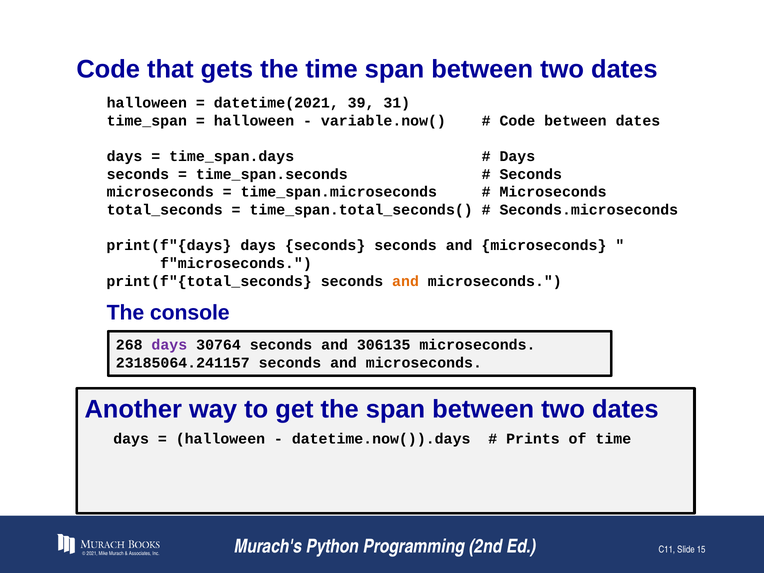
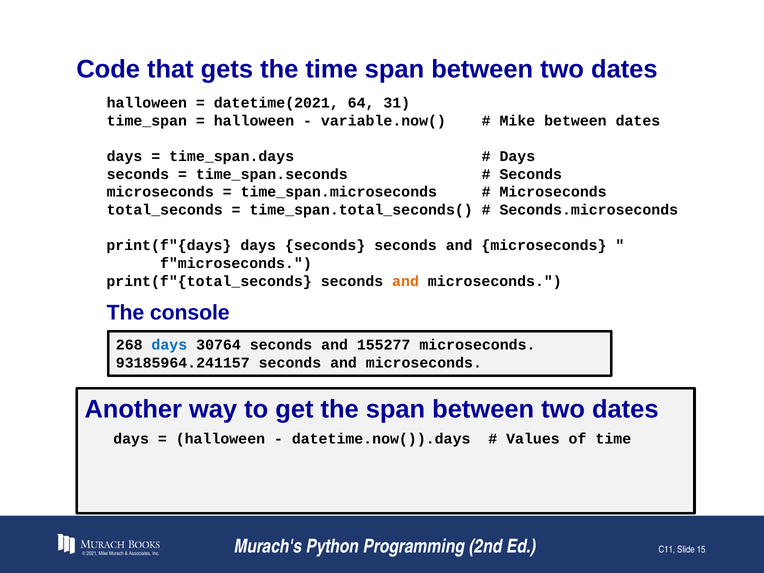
39: 39 -> 64
Code at (517, 121): Code -> Mike
days at (169, 345) colour: purple -> blue
306135: 306135 -> 155277
23185064.241157: 23185064.241157 -> 93185964.241157
Prints: Prints -> Values
